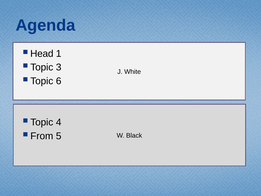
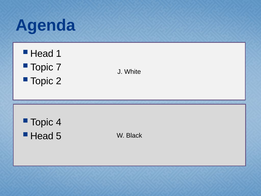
3: 3 -> 7
6: 6 -> 2
From at (42, 136): From -> Head
